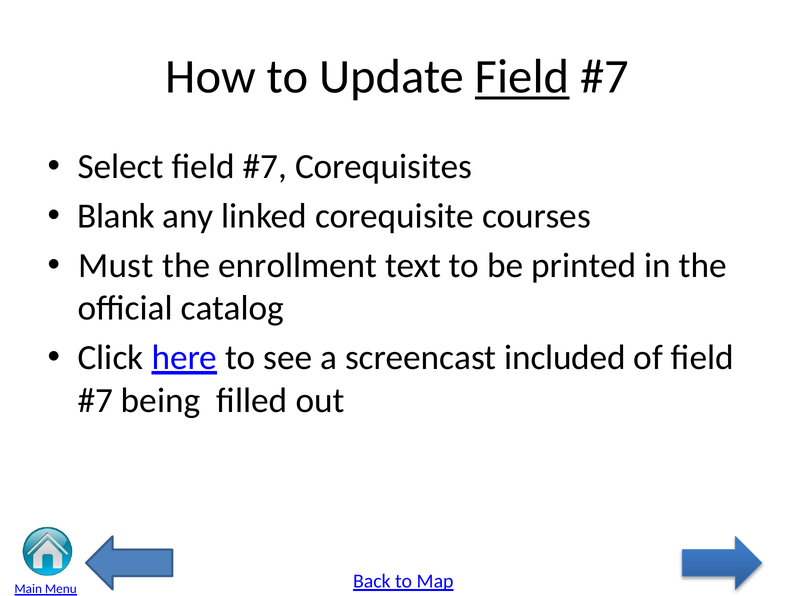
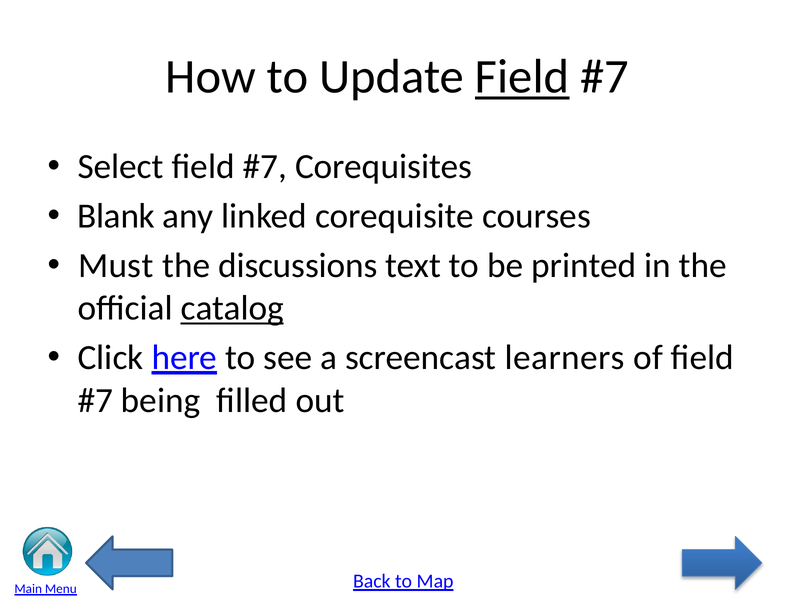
enrollment: enrollment -> discussions
catalog underline: none -> present
included: included -> learners
